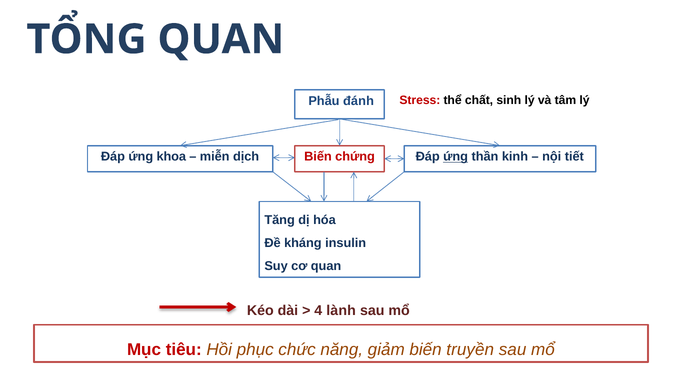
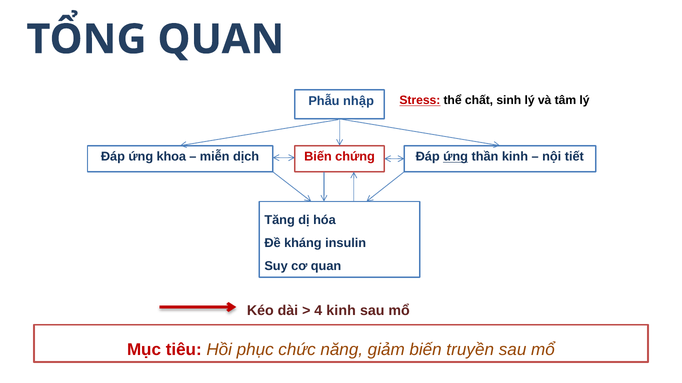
Stress underline: none -> present
đánh: đánh -> nhập
4 lành: lành -> kinh
